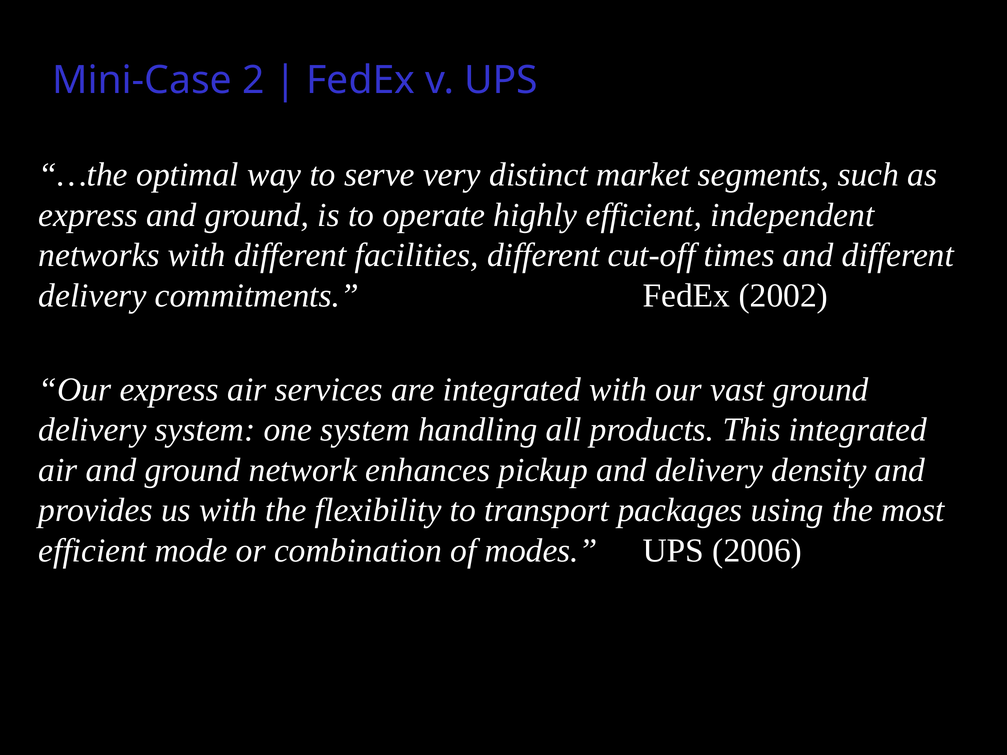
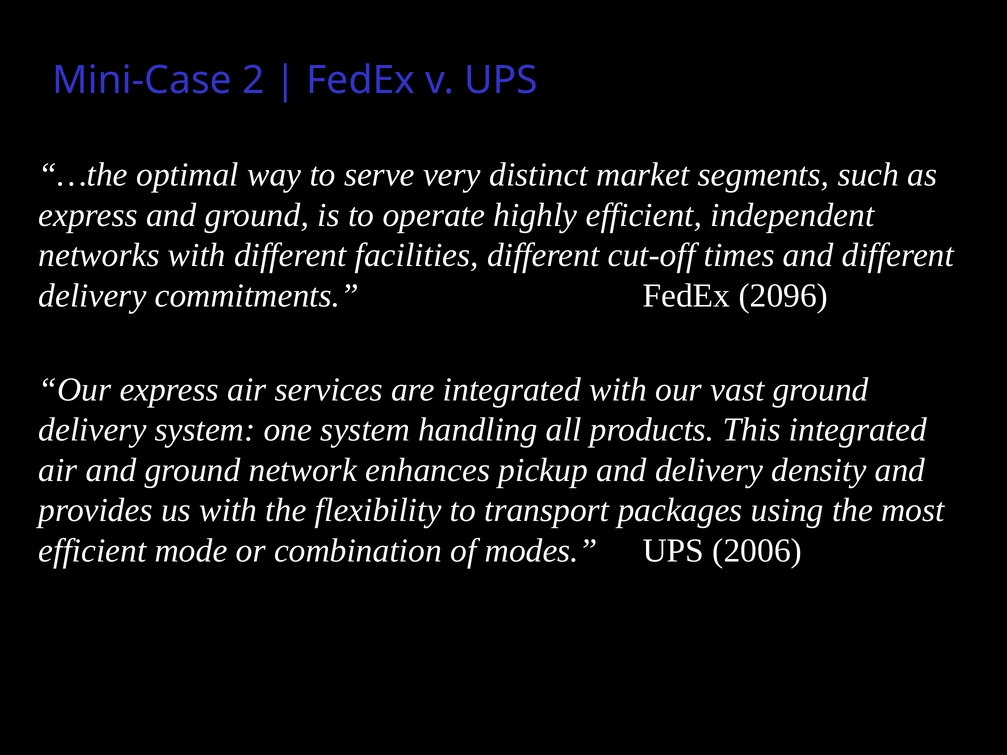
2002: 2002 -> 2096
